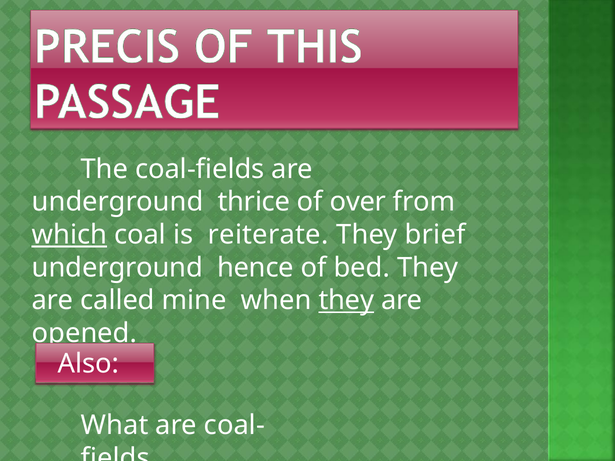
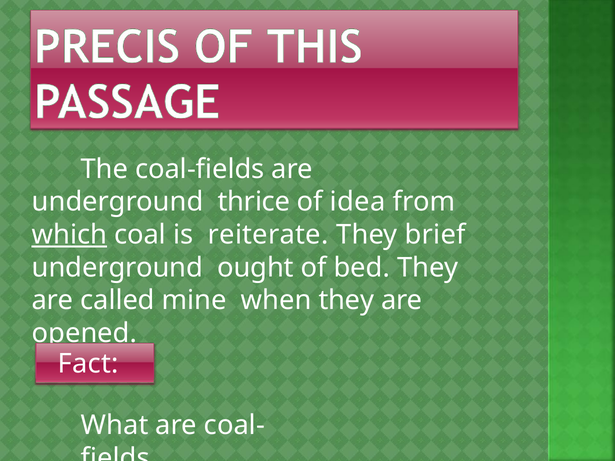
over: over -> idea
hence: hence -> ought
they at (346, 301) underline: present -> none
Also: Also -> Fact
